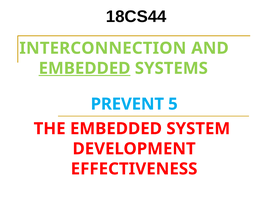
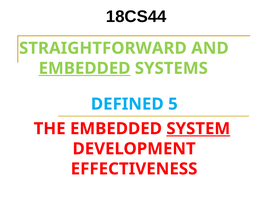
INTERCONNECTION: INTERCONNECTION -> STRAIGHTFORWARD
PREVENT: PREVENT -> DEFINED
SYSTEM underline: none -> present
